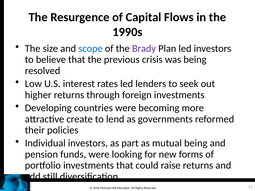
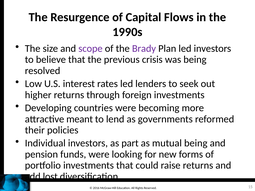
scope colour: blue -> purple
create: create -> meant
still: still -> lost
